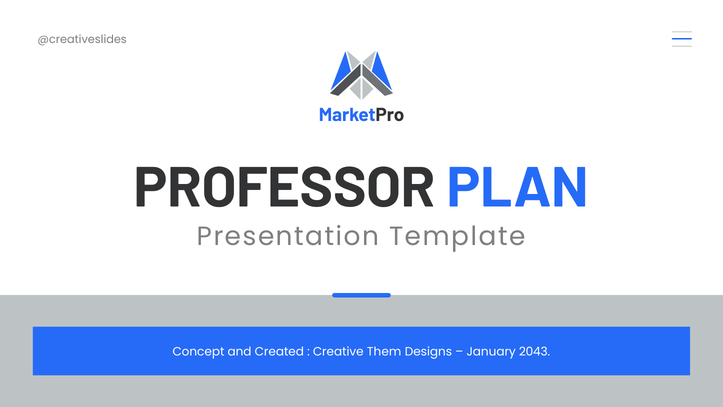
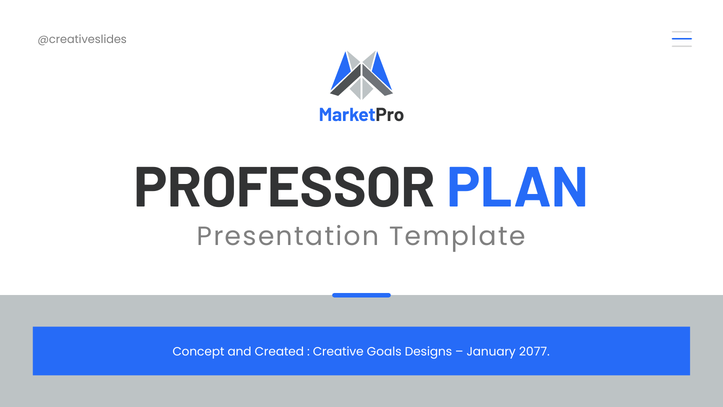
Them: Them -> Goals
2043: 2043 -> 2077
